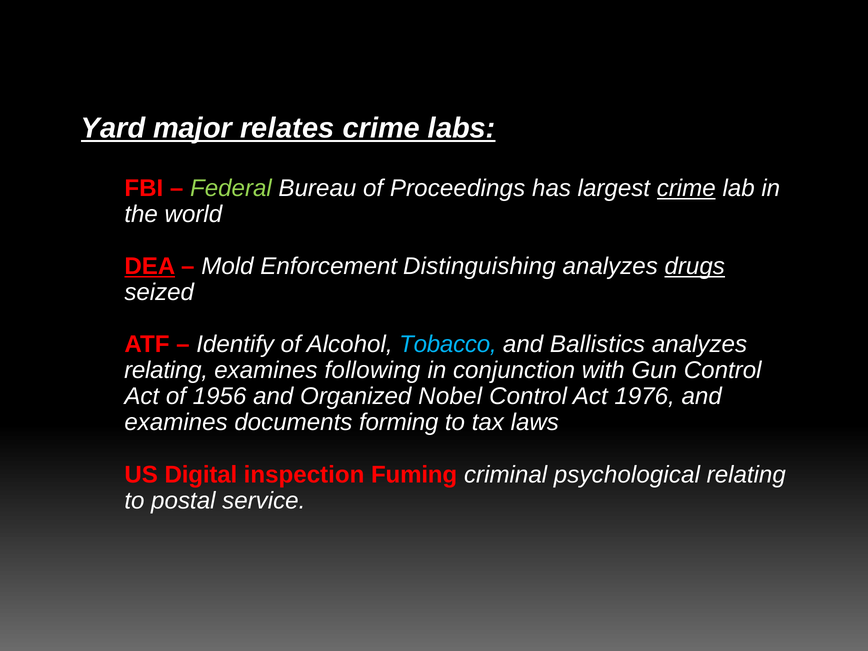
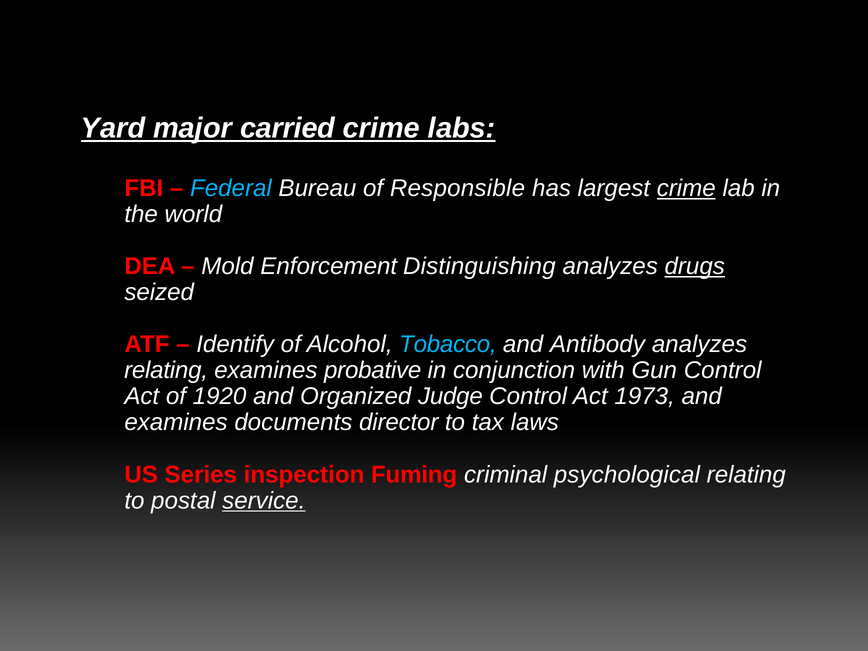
relates: relates -> carried
Federal colour: light green -> light blue
Proceedings: Proceedings -> Responsible
DEA underline: present -> none
Ballistics: Ballistics -> Antibody
following: following -> probative
1956: 1956 -> 1920
Nobel: Nobel -> Judge
1976: 1976 -> 1973
forming: forming -> director
Digital: Digital -> Series
service underline: none -> present
